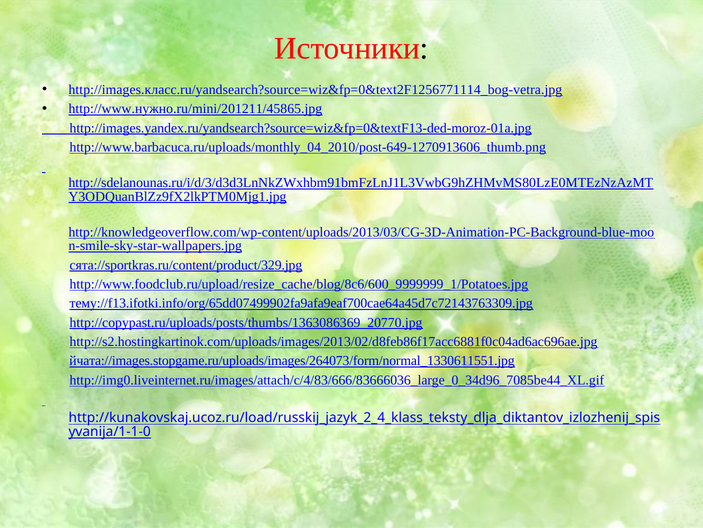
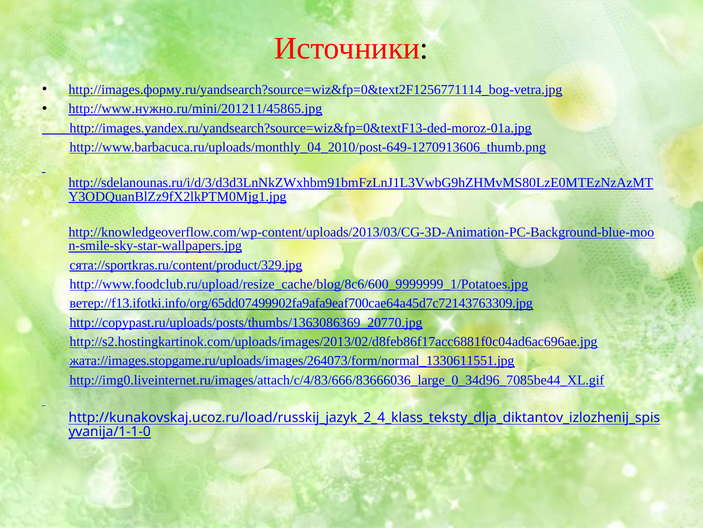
http://images.класс.ru/yandsearch?source=wiz&fp=0&text2F1256771114_bog-vetra.jpg: http://images.класс.ru/yandsearch?source=wiz&fp=0&text2F1256771114_bog-vetra.jpg -> http://images.форму.ru/yandsearch?source=wiz&fp=0&text2F1256771114_bog-vetra.jpg
тему://f13.ifotki.info/org/65dd07499902fa9afa9eaf700cae64a45d7c72143763309.jpg: тему://f13.ifotki.info/org/65dd07499902fa9afa9eaf700cae64a45d7c72143763309.jpg -> ветер://f13.ifotki.info/org/65dd07499902fa9afa9eaf700cae64a45d7c72143763309.jpg
йчата://images.stopgame.ru/uploads/images/264073/form/normal_1330611551.jpg: йчата://images.stopgame.ru/uploads/images/264073/form/normal_1330611551.jpg -> жата://images.stopgame.ru/uploads/images/264073/form/normal_1330611551.jpg
